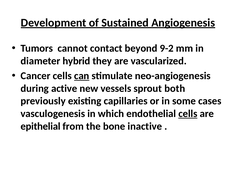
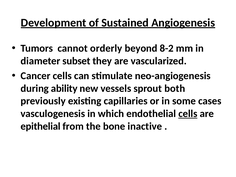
contact: contact -> orderly
9-2: 9-2 -> 8-2
hybrid: hybrid -> subset
can underline: present -> none
active: active -> ability
